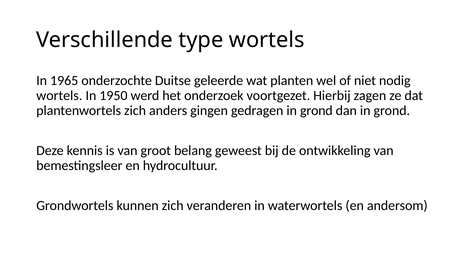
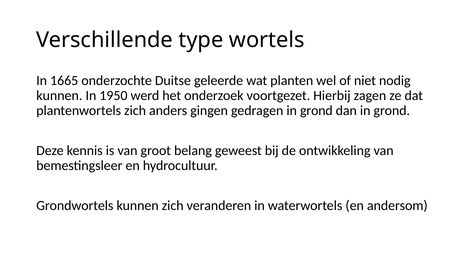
1965: 1965 -> 1665
wortels at (59, 95): wortels -> kunnen
